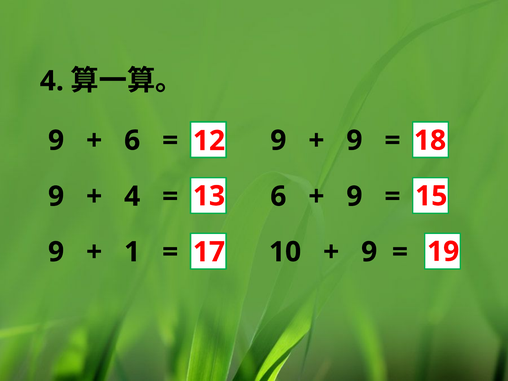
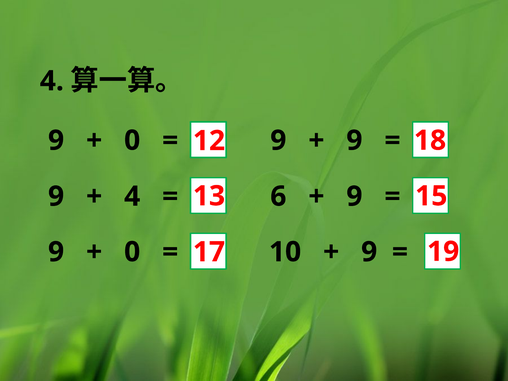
6 at (132, 140): 6 -> 0
1 at (132, 252): 1 -> 0
